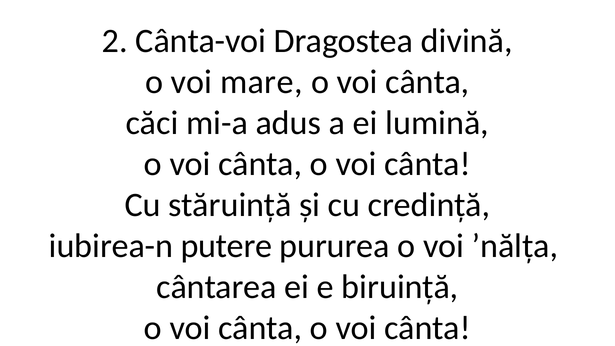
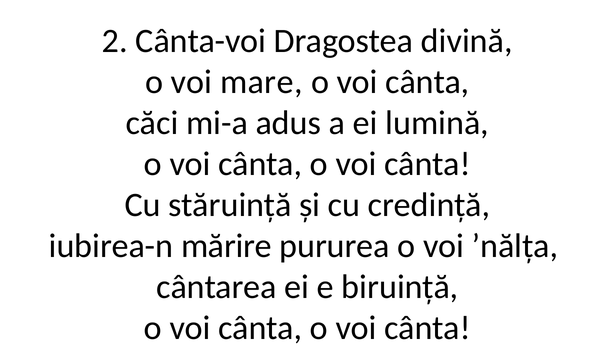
putere: putere -> mărire
